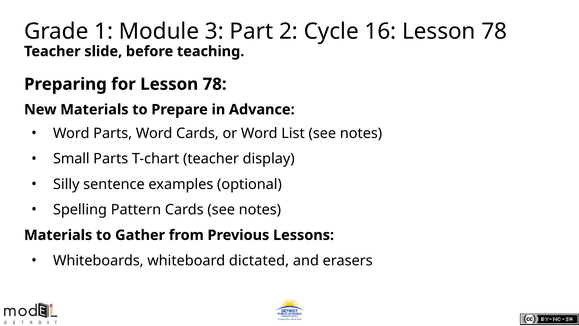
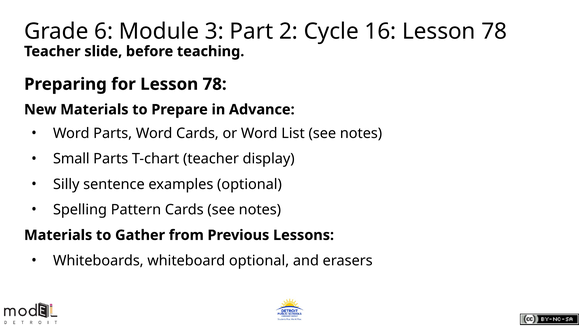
1: 1 -> 6
whiteboard dictated: dictated -> optional
